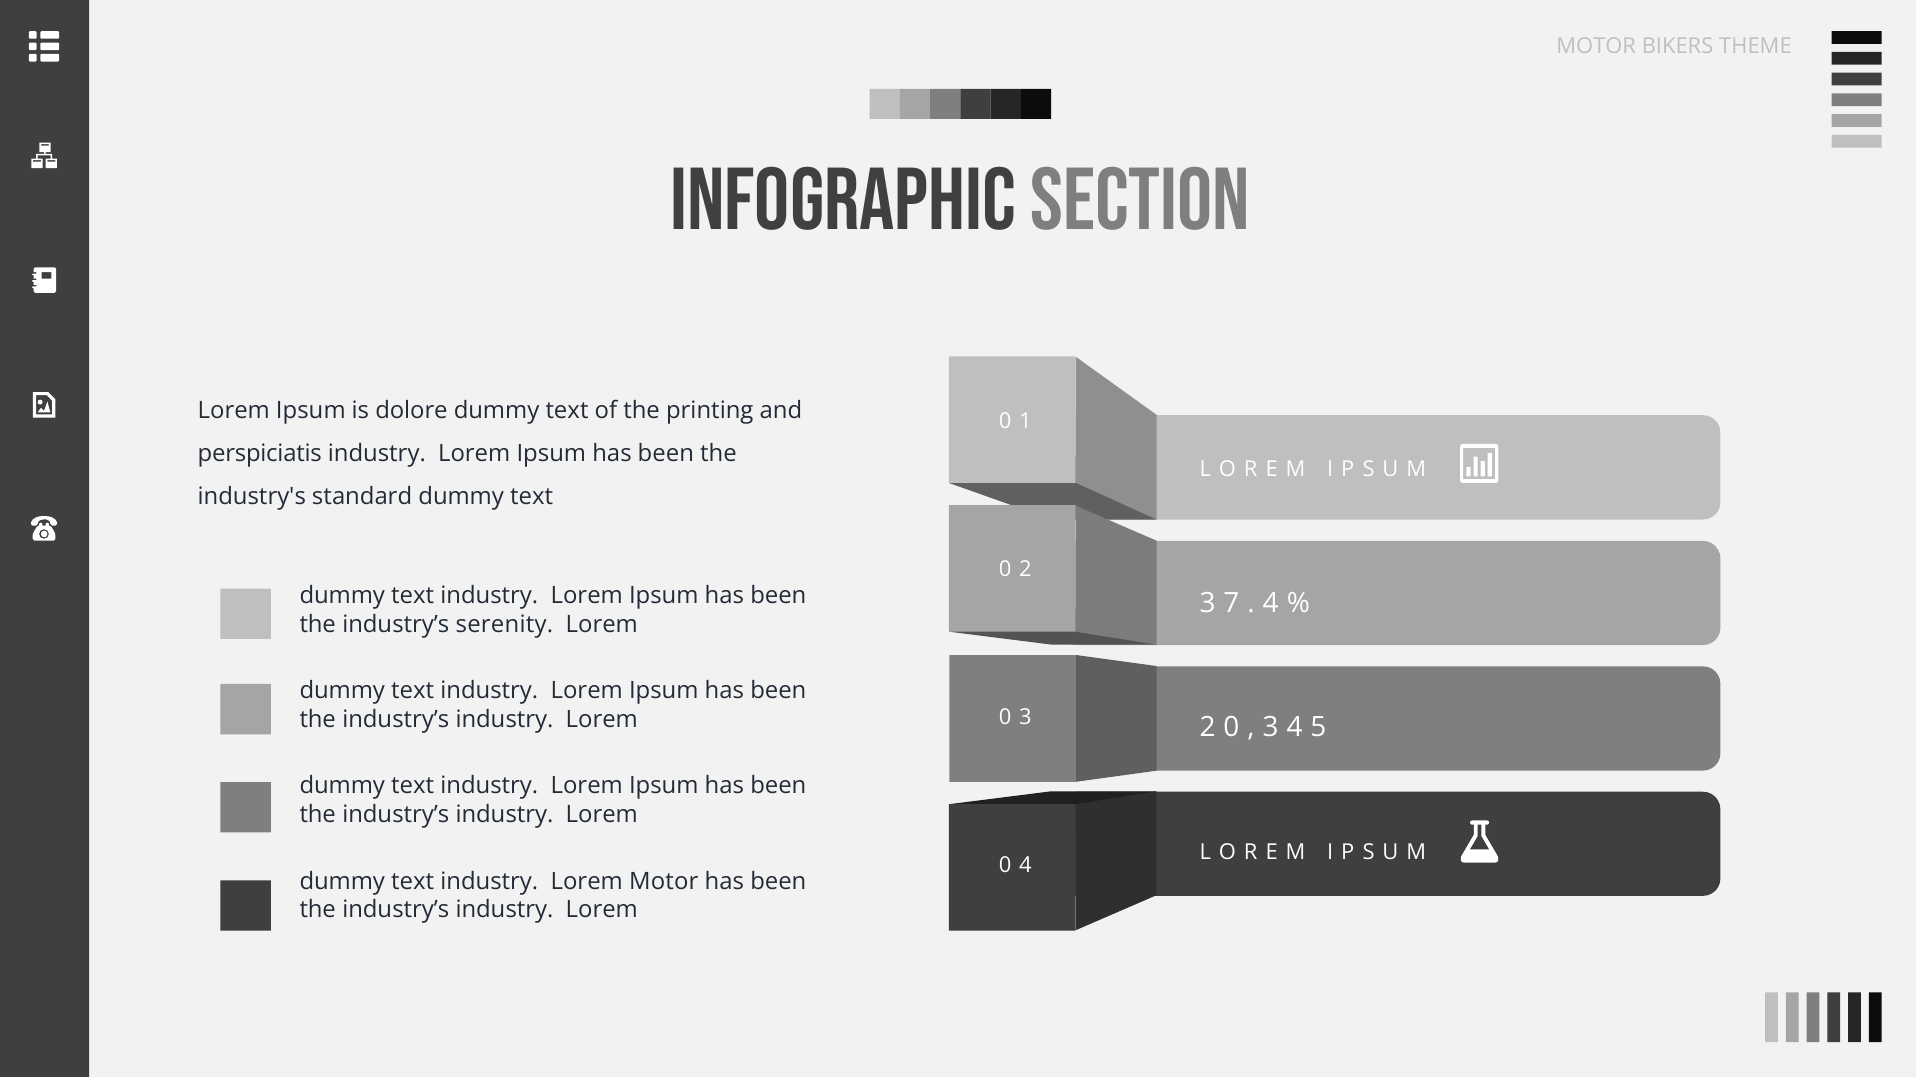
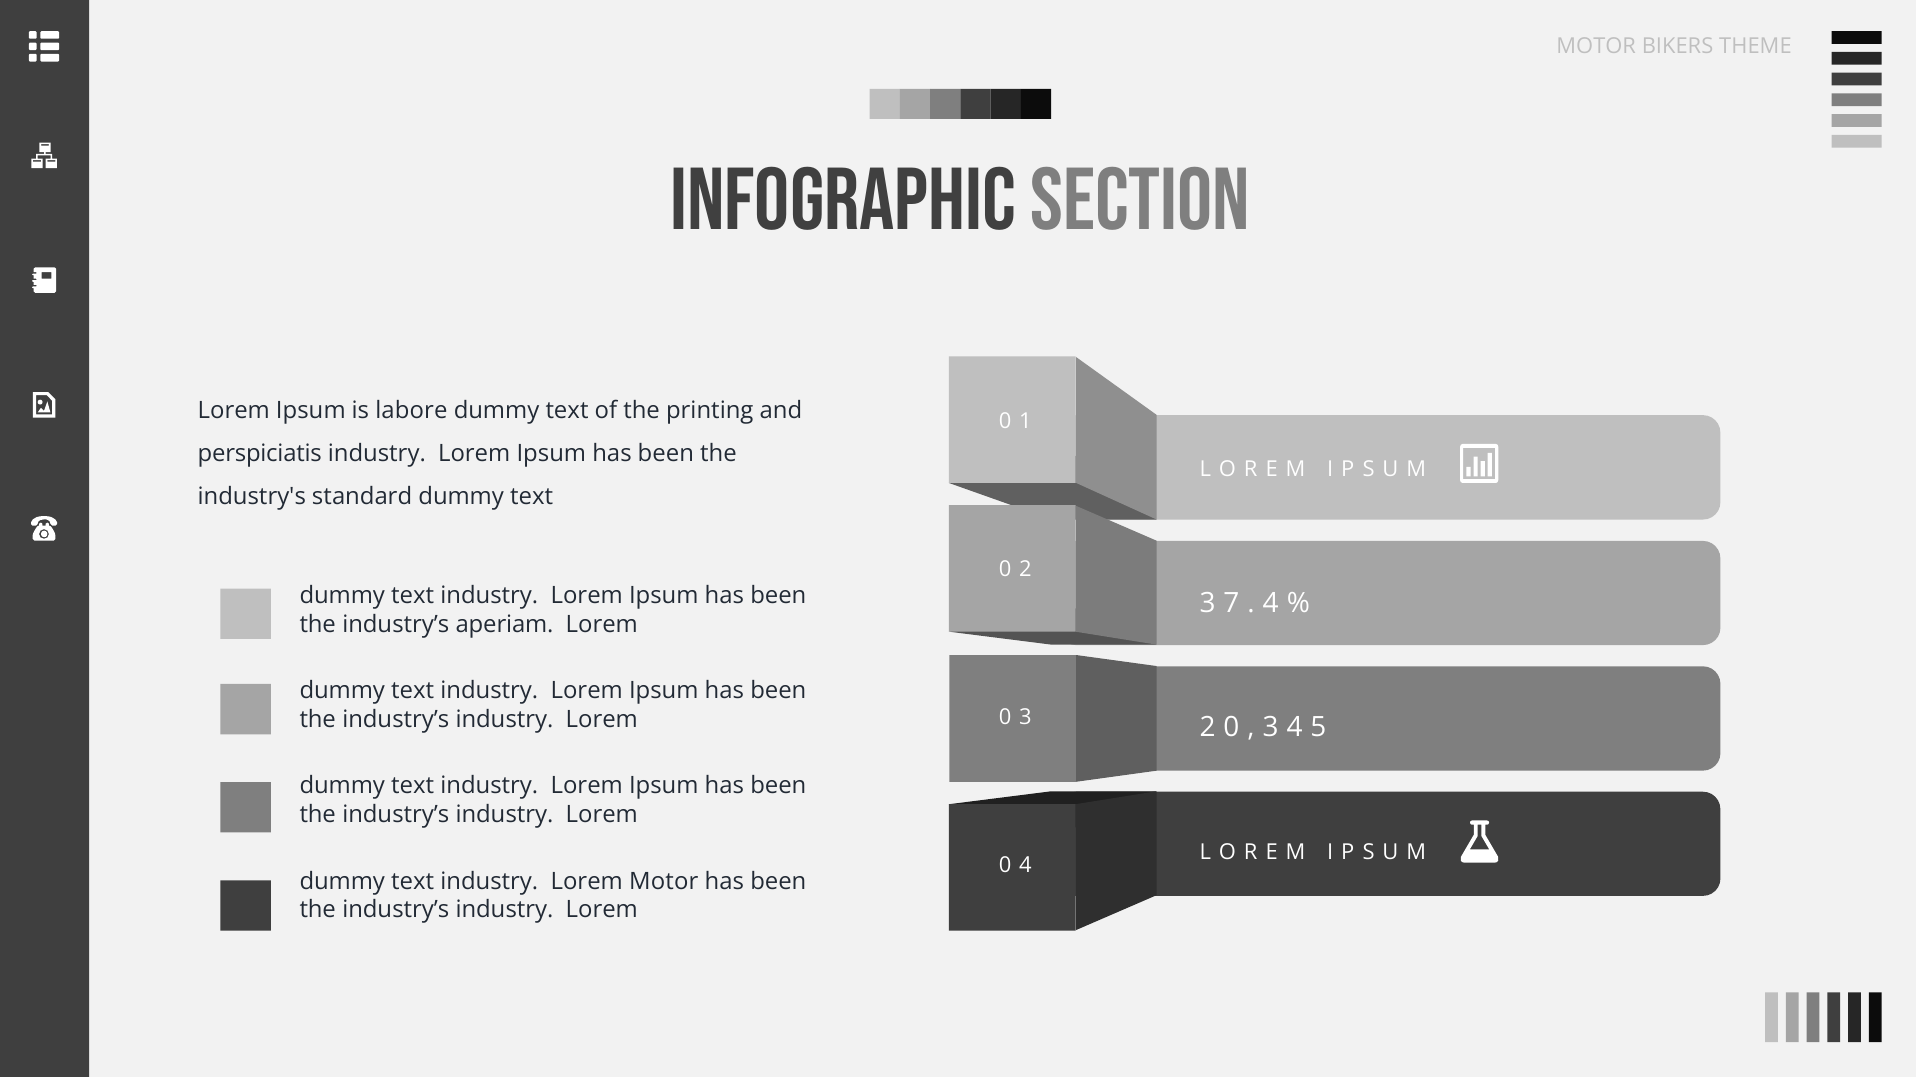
dolore: dolore -> labore
serenity: serenity -> aperiam
